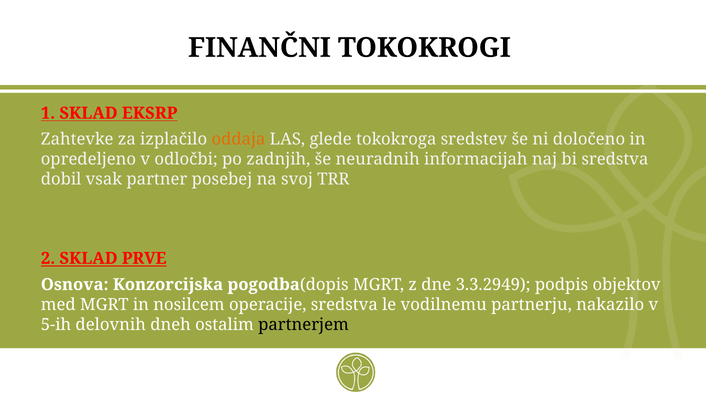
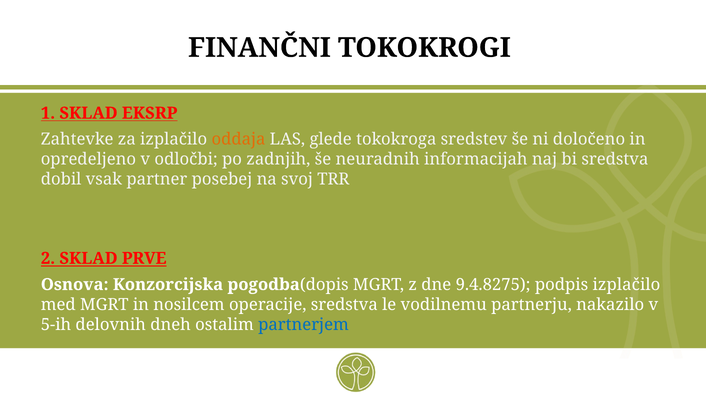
3.3.2949: 3.3.2949 -> 9.4.8275
podpis objektov: objektov -> izplačilo
partnerjem colour: black -> blue
